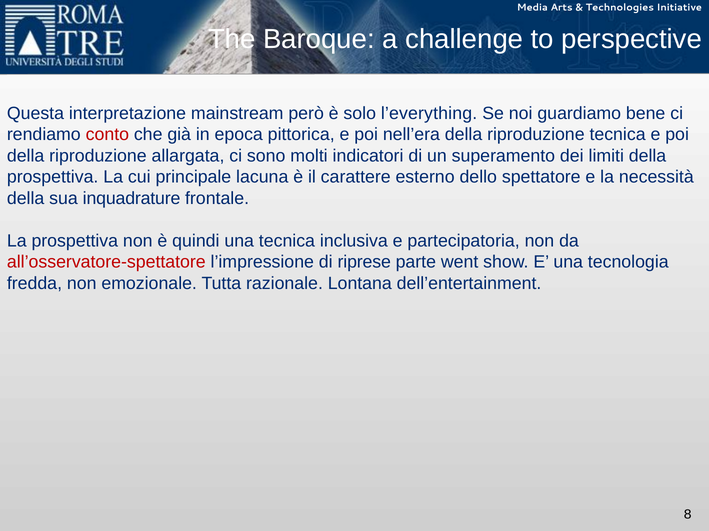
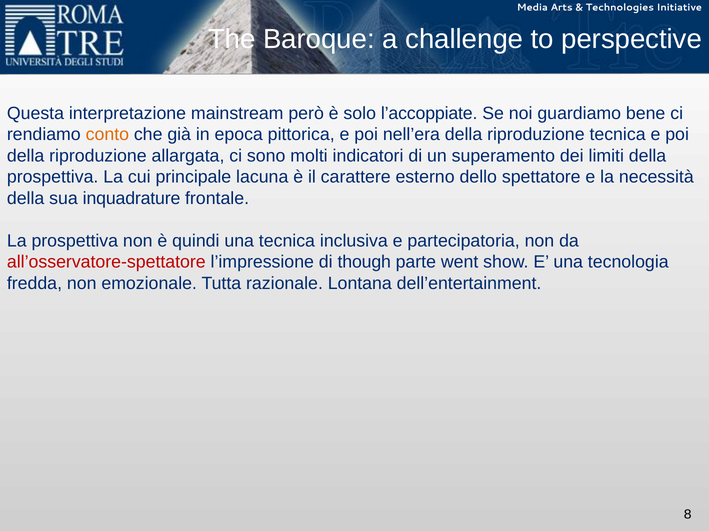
l’everything: l’everything -> l’accoppiate
conto colour: red -> orange
riprese: riprese -> though
